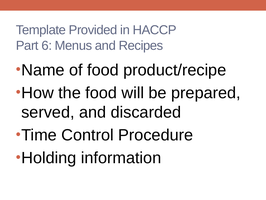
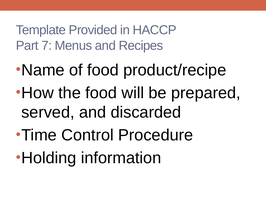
6: 6 -> 7
